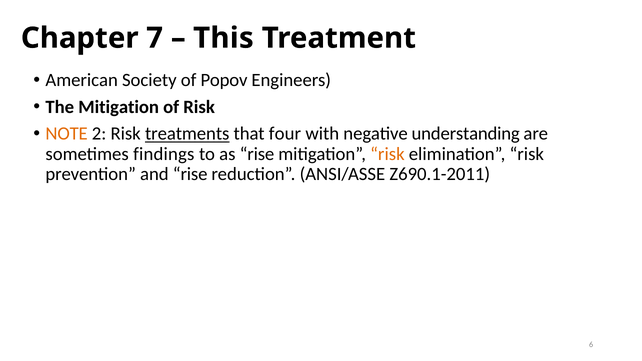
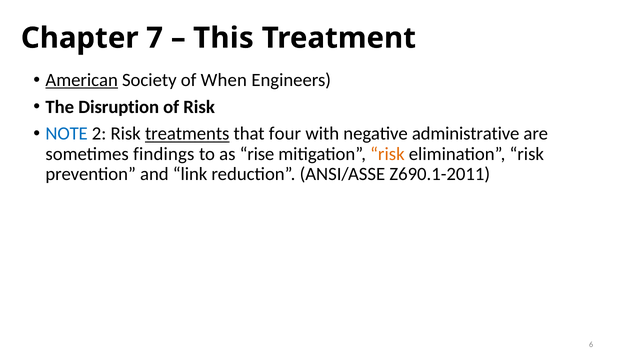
American underline: none -> present
Popov: Popov -> When
The Mitigation: Mitigation -> Disruption
NOTE colour: orange -> blue
understanding: understanding -> administrative
and rise: rise -> link
